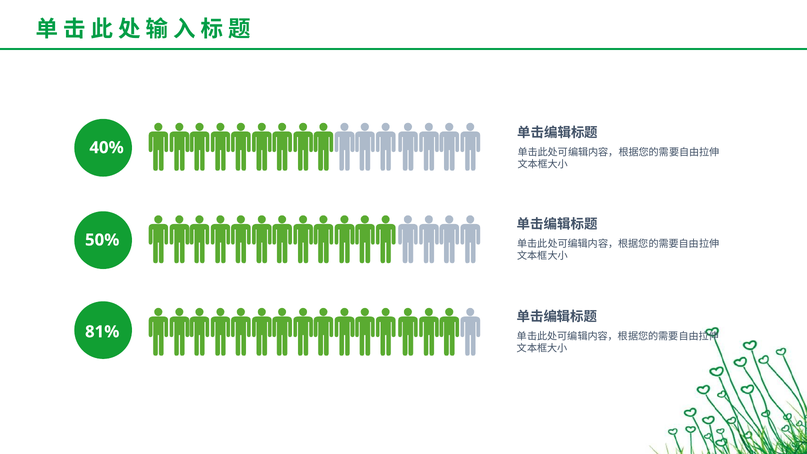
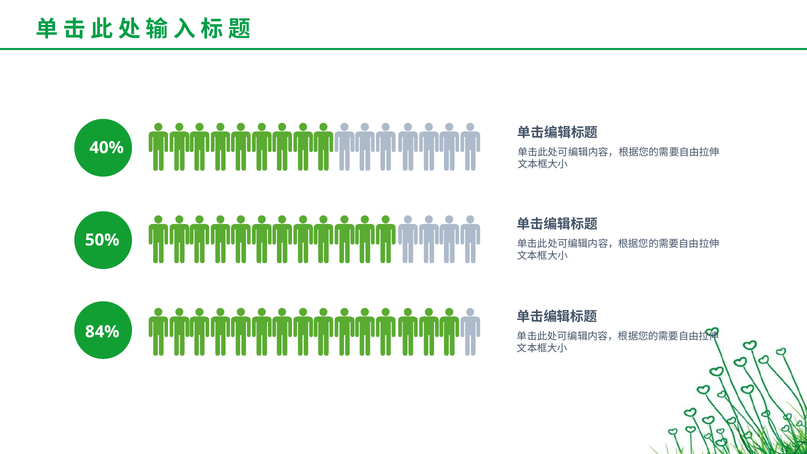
81%: 81% -> 84%
